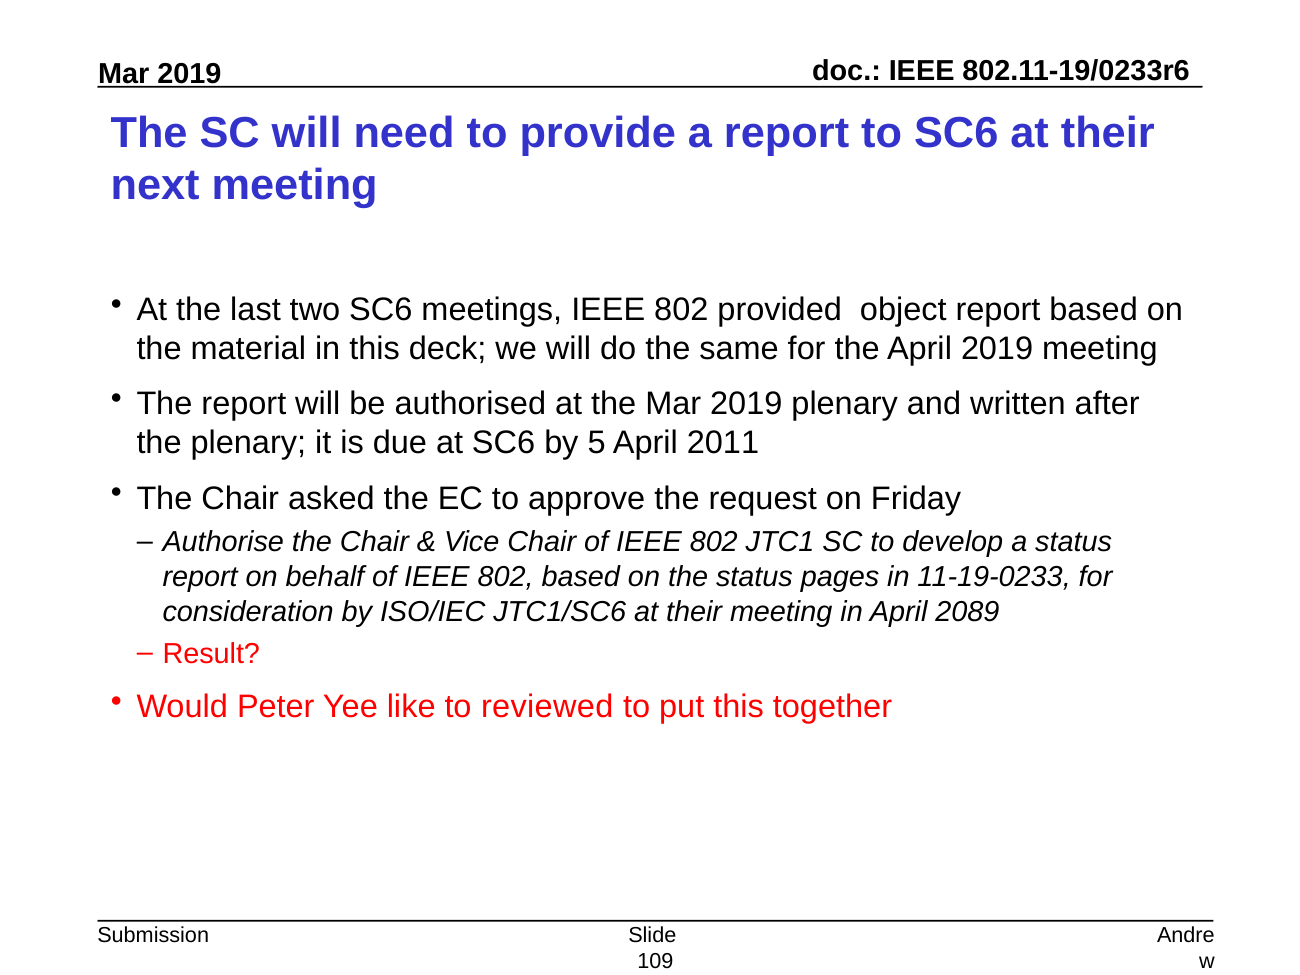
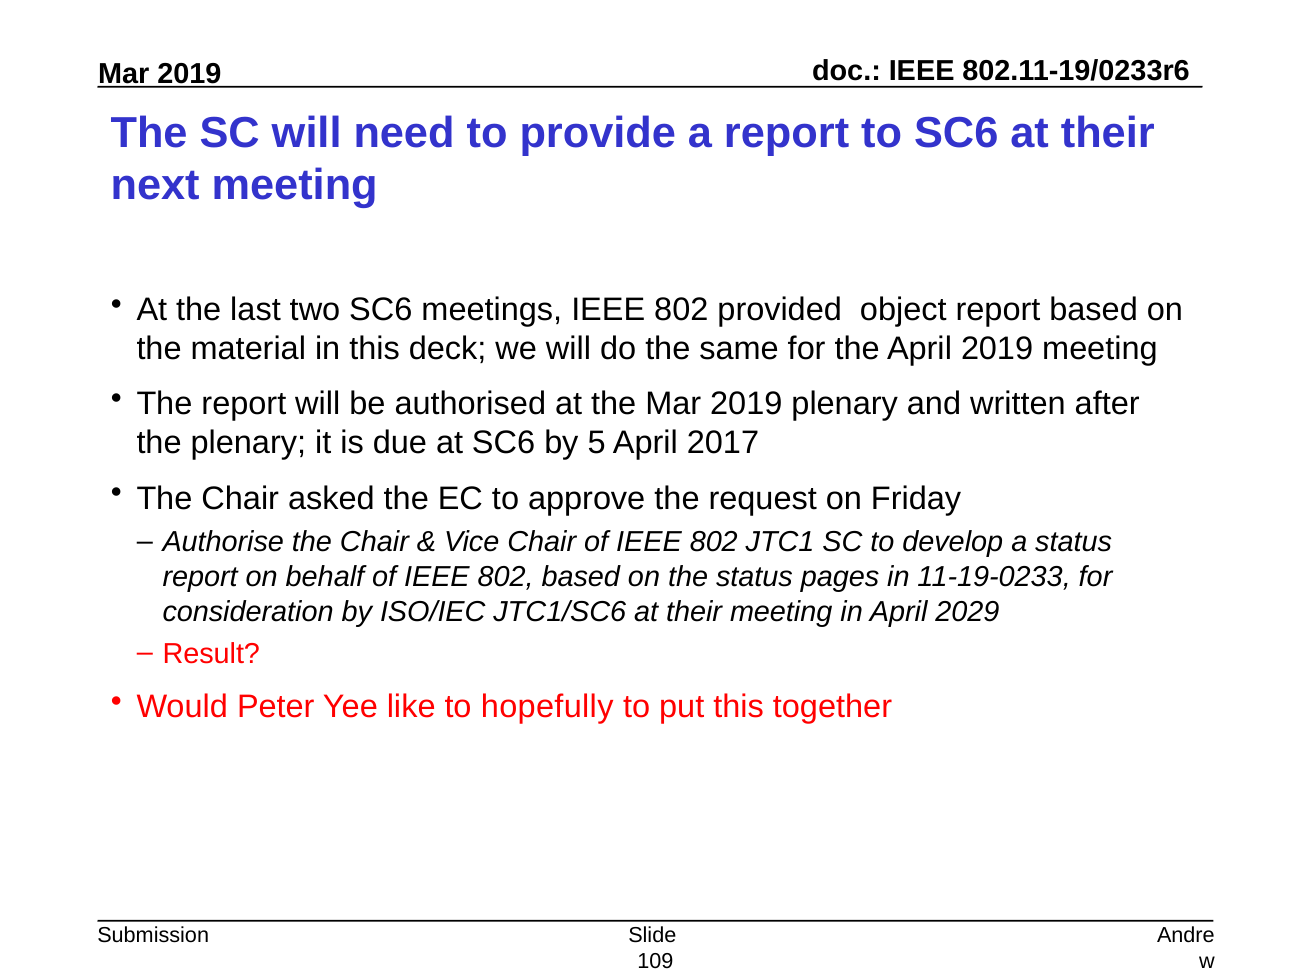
2011: 2011 -> 2017
2089: 2089 -> 2029
reviewed: reviewed -> hopefully
